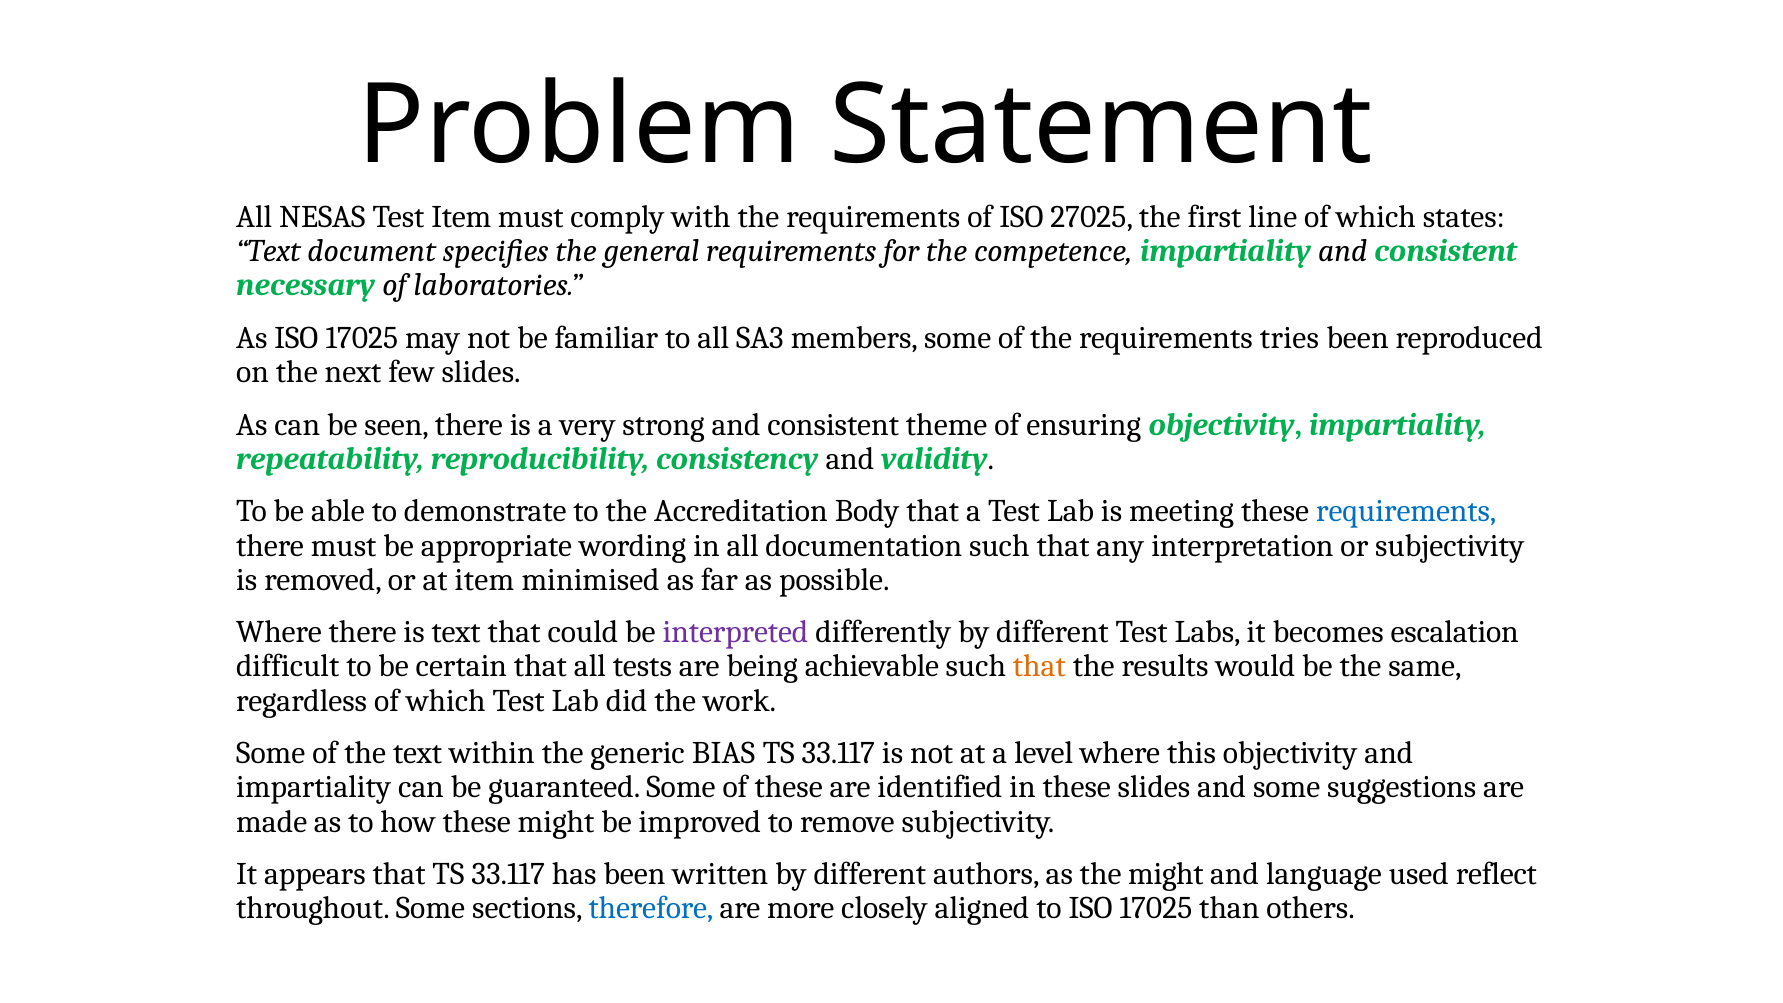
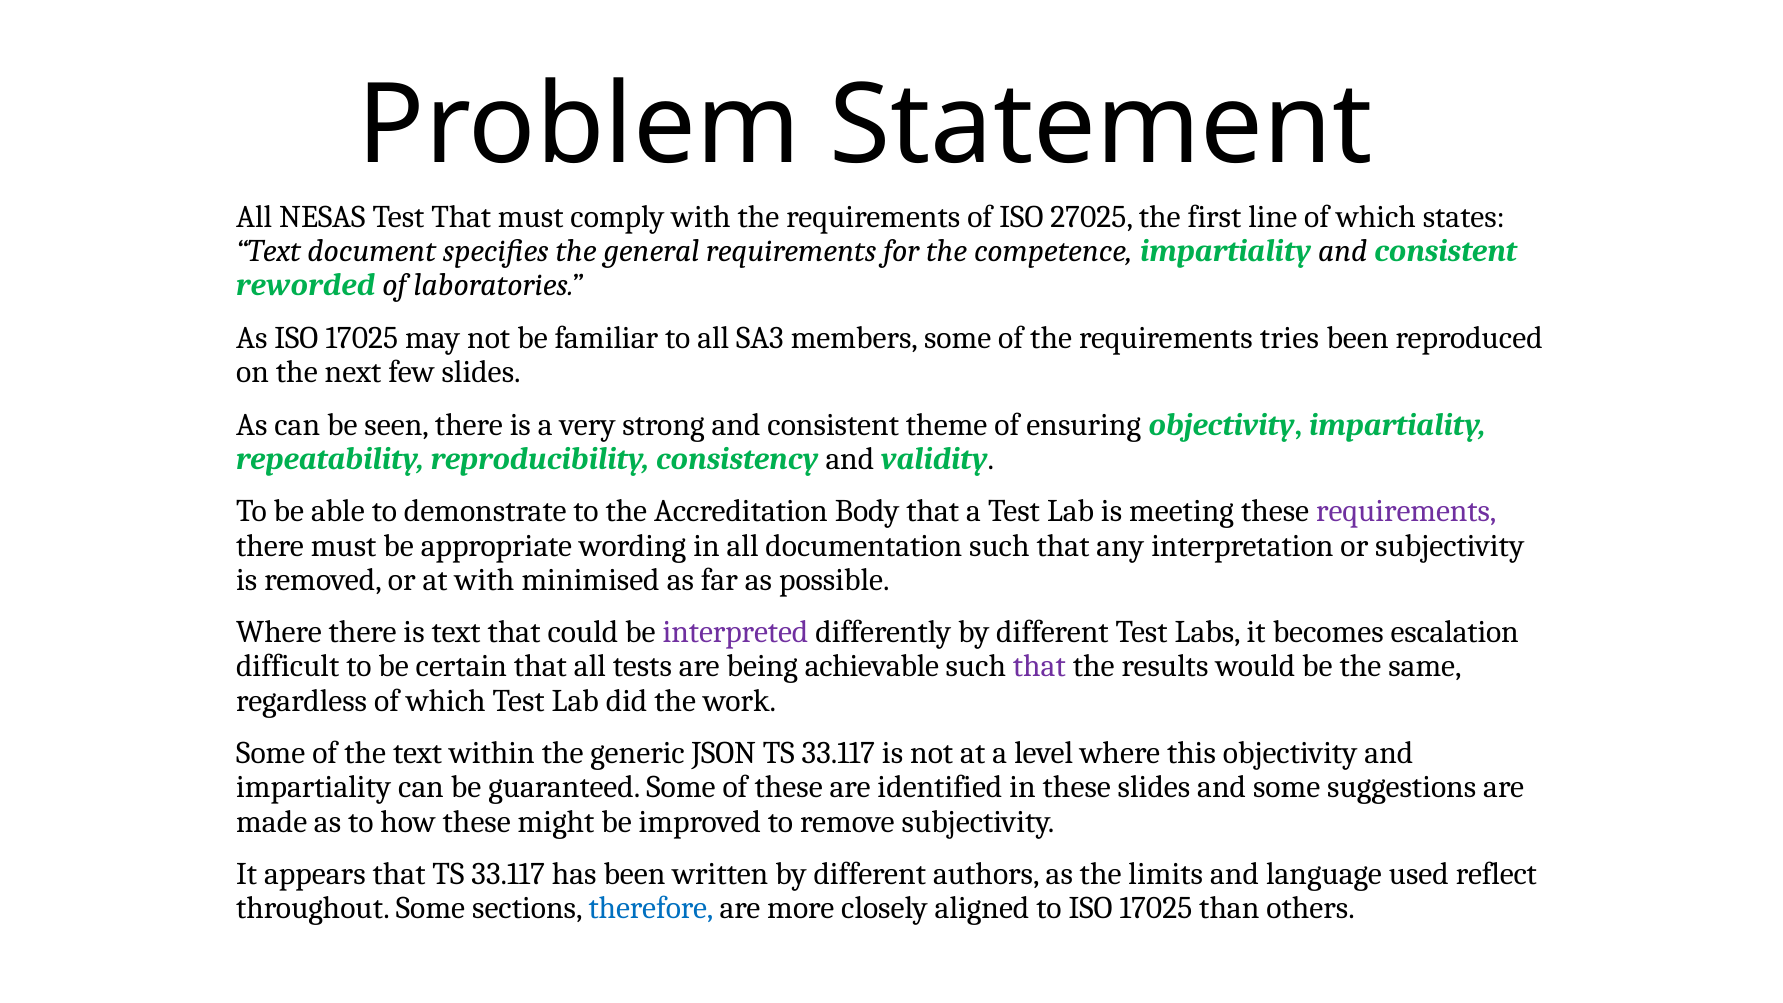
Test Item: Item -> That
necessary: necessary -> reworded
requirements at (1406, 511) colour: blue -> purple
at item: item -> with
that at (1039, 667) colour: orange -> purple
BIAS: BIAS -> JSON
the might: might -> limits
